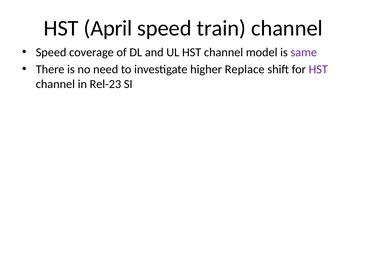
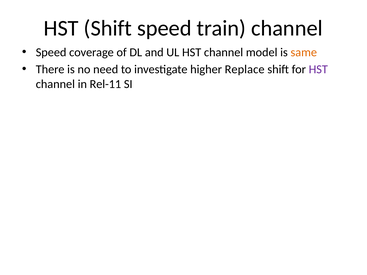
HST April: April -> Shift
same colour: purple -> orange
Rel-23: Rel-23 -> Rel-11
